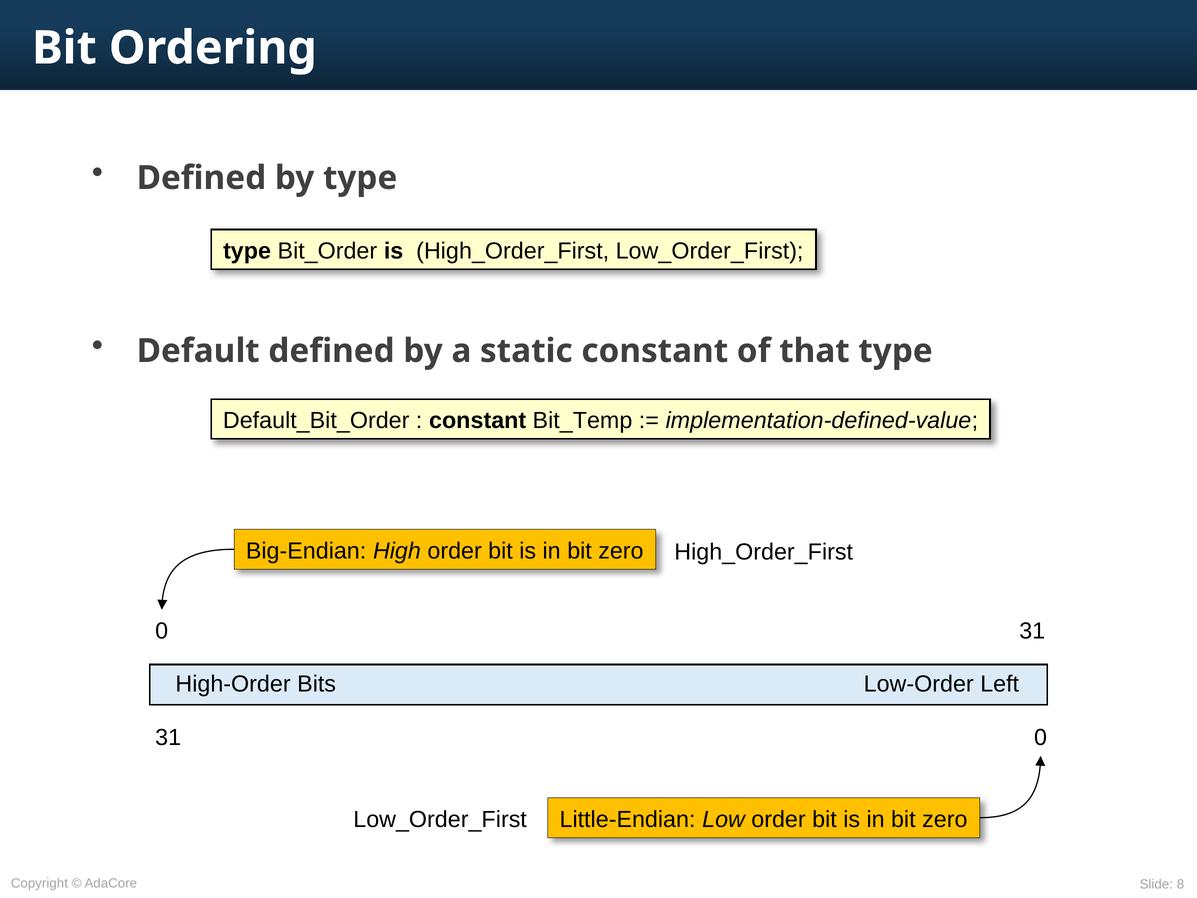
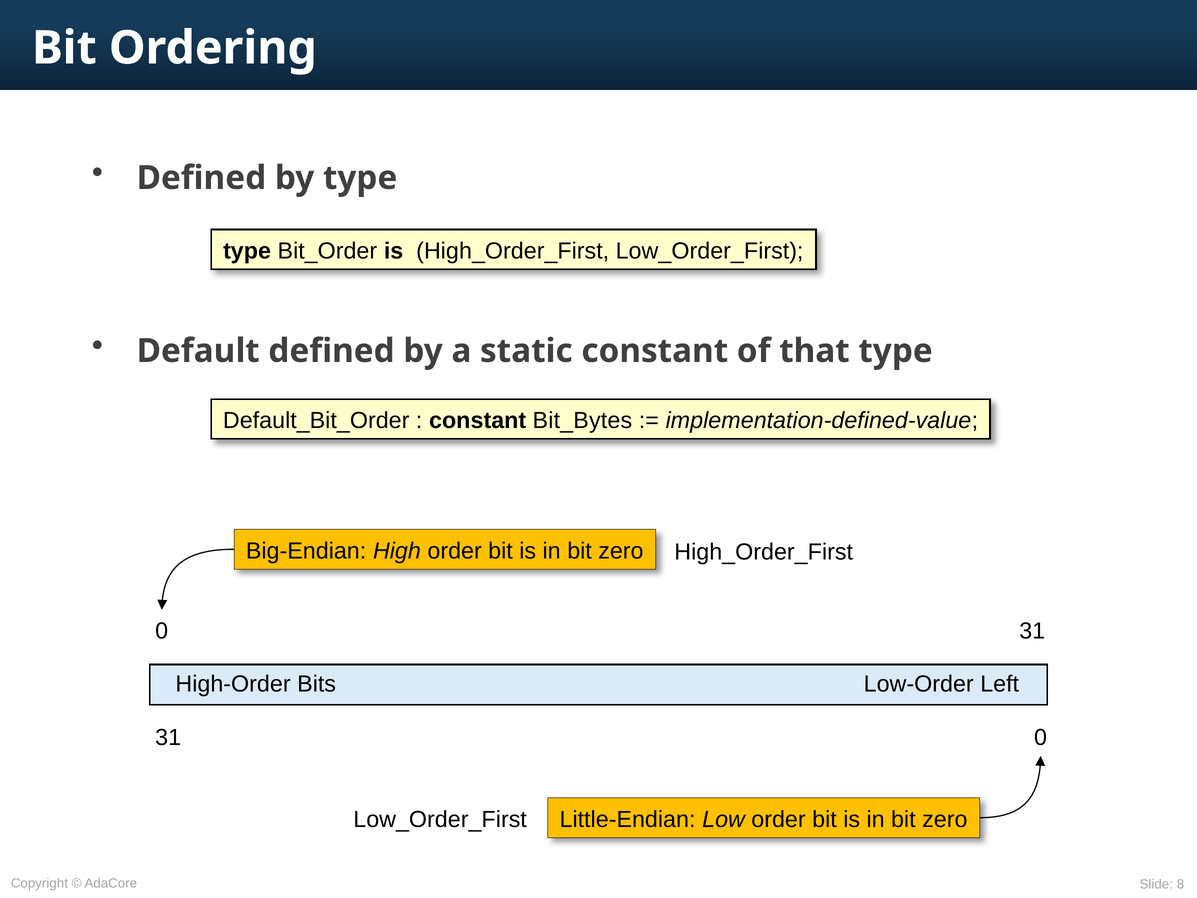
Bit_Temp: Bit_Temp -> Bit_Bytes
